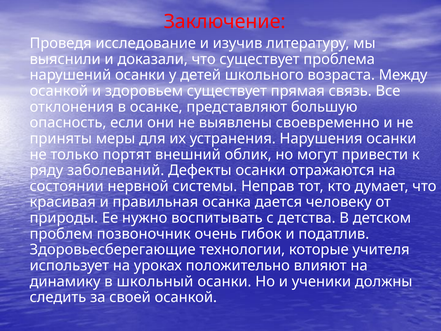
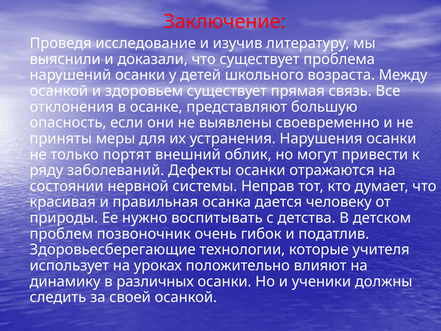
школьный: школьный -> различных
